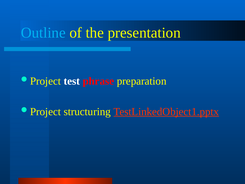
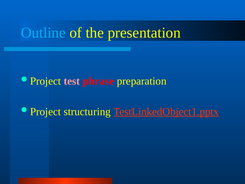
test colour: white -> pink
